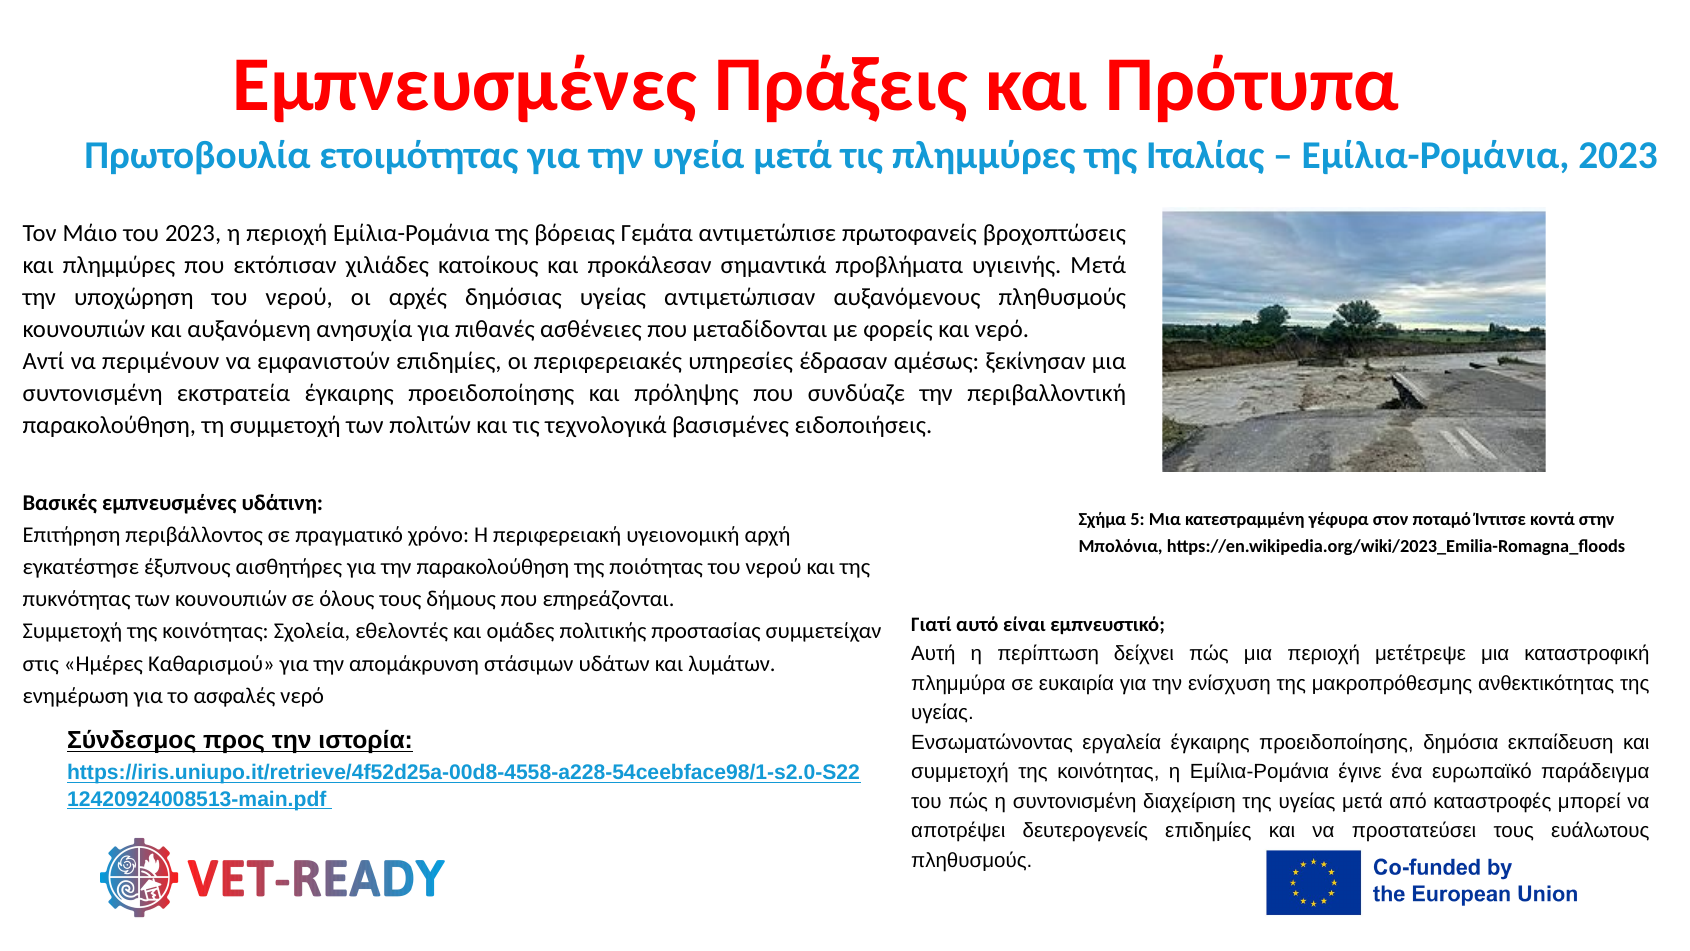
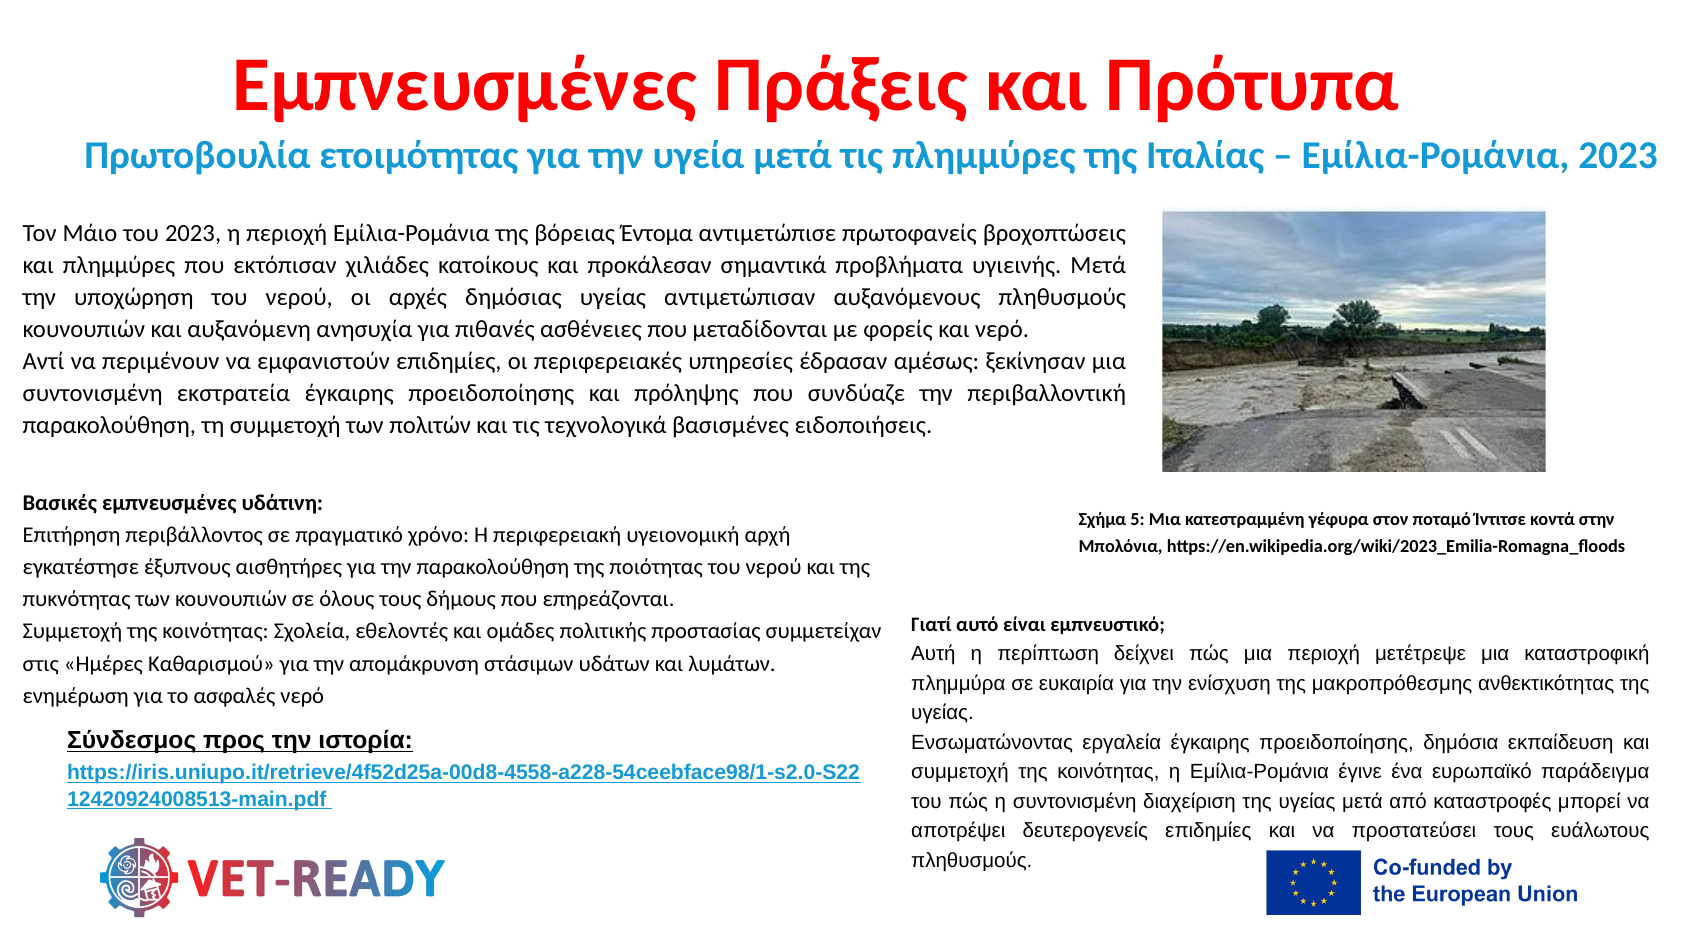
Γεμάτα: Γεμάτα -> Έντομα
